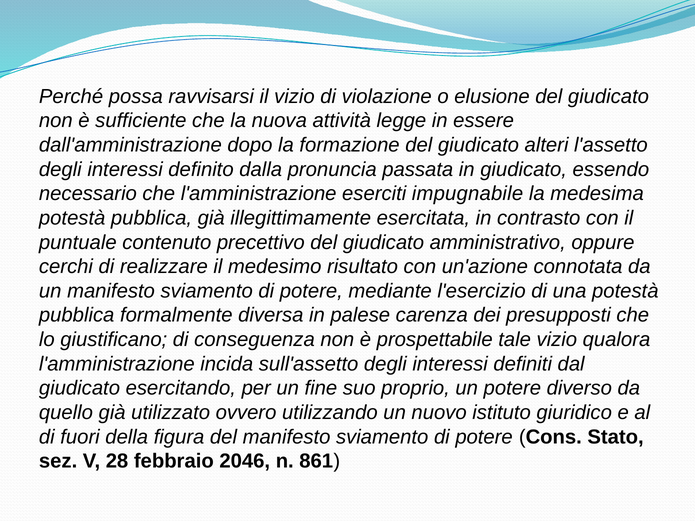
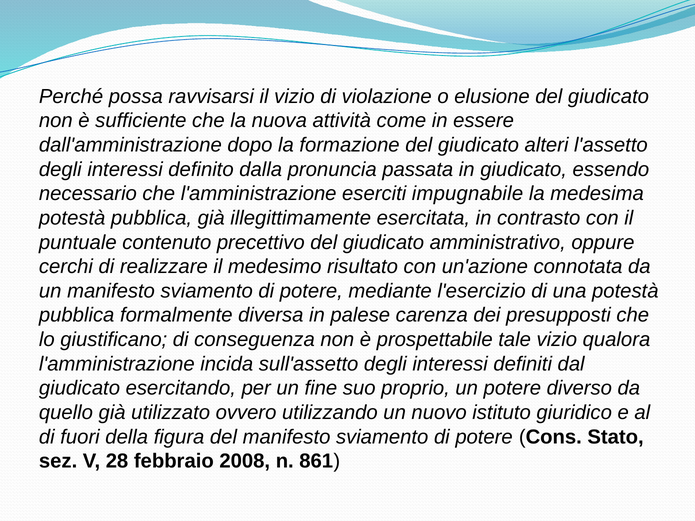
legge: legge -> come
2046: 2046 -> 2008
